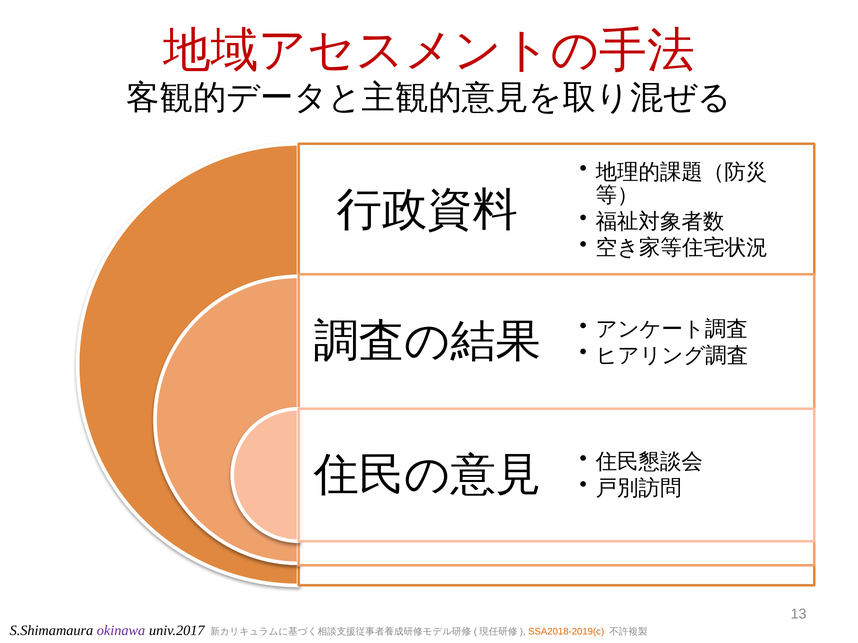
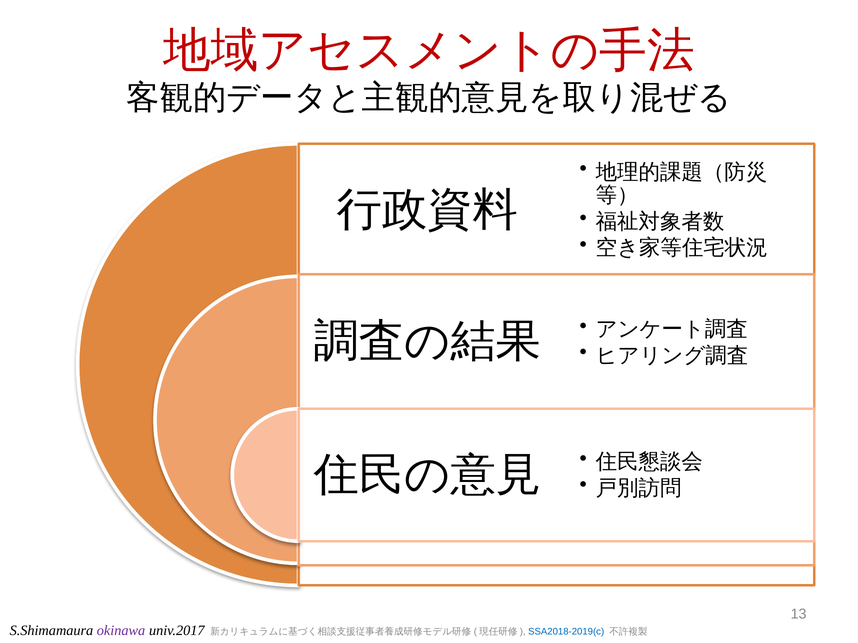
SSA2018-2019(c colour: orange -> blue
